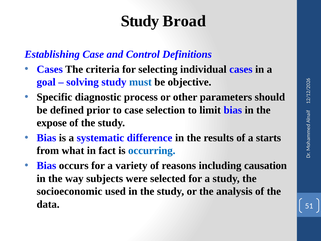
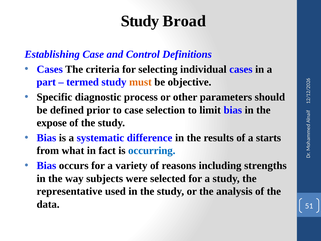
goal: goal -> part
solving: solving -> termed
must colour: blue -> orange
causation: causation -> strengths
socioeconomic: socioeconomic -> representative
